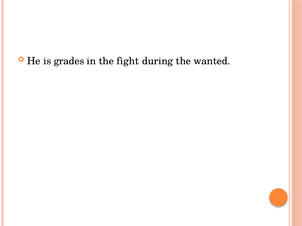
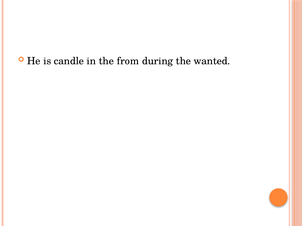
grades: grades -> candle
fight: fight -> from
